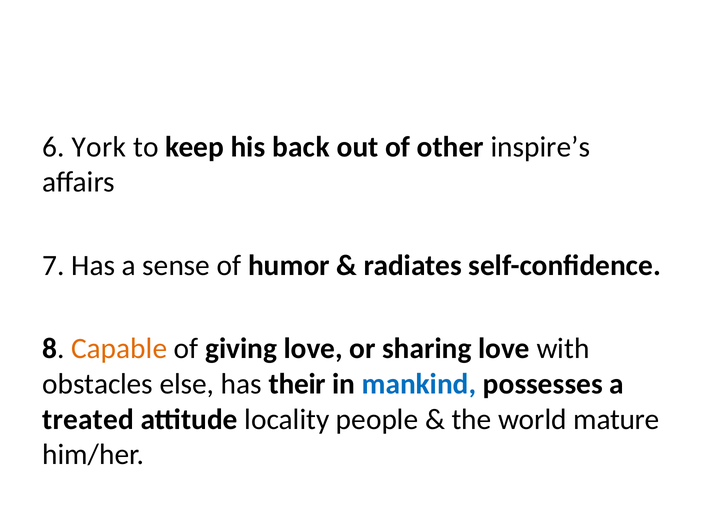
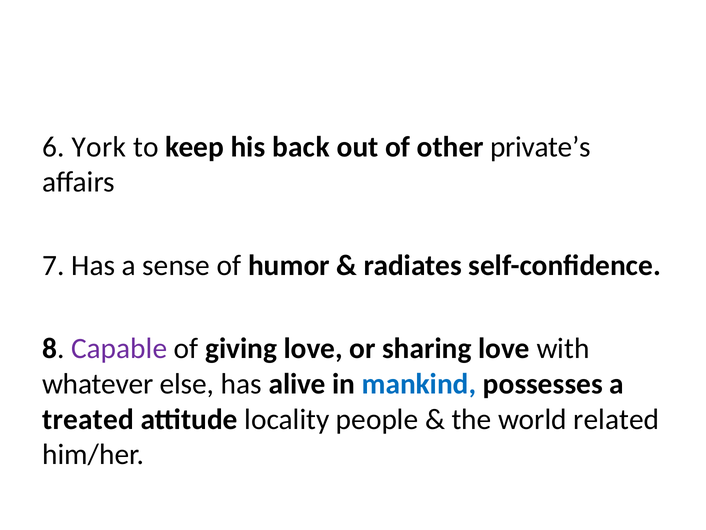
inspire’s: inspire’s -> private’s
Capable colour: orange -> purple
obstacles: obstacles -> whatever
their: their -> alive
mature: mature -> related
